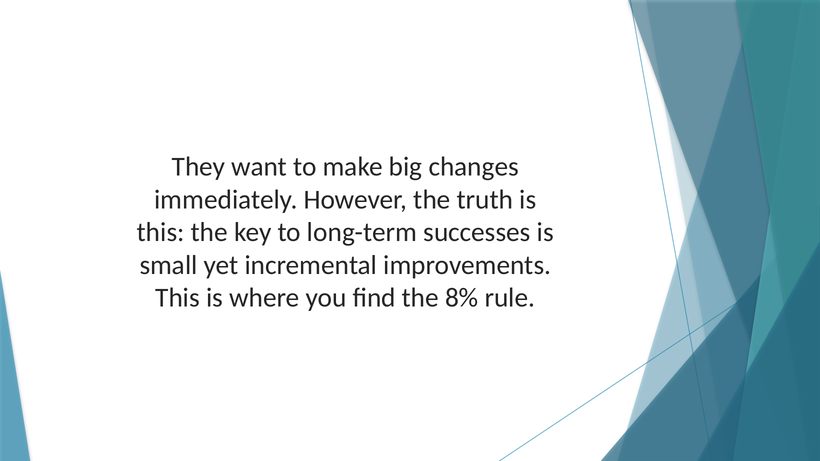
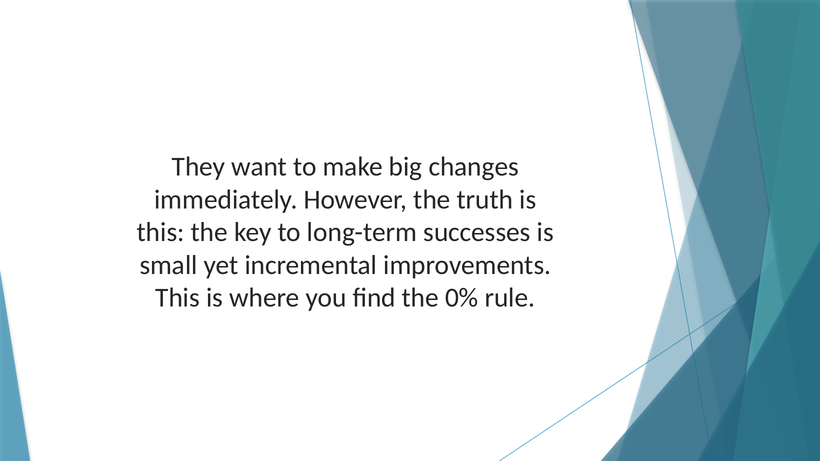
8%: 8% -> 0%
